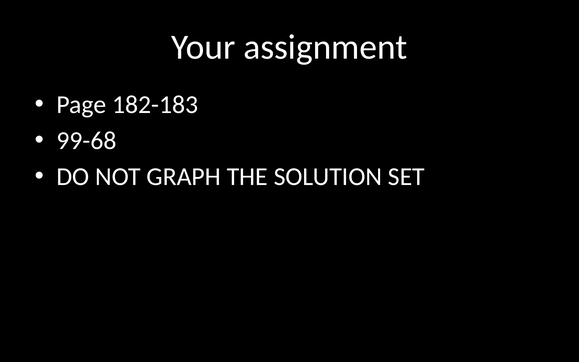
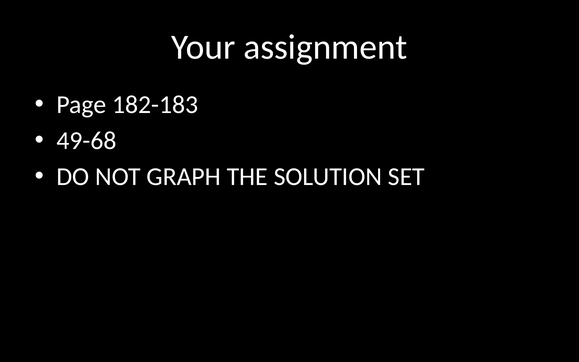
99-68: 99-68 -> 49-68
